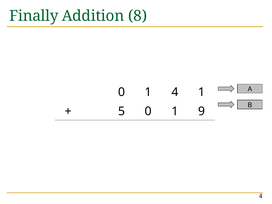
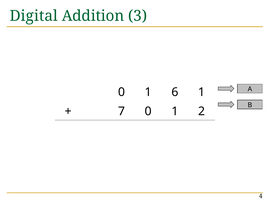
Finally: Finally -> Digital
8: 8 -> 3
1 4: 4 -> 6
5: 5 -> 7
9: 9 -> 2
